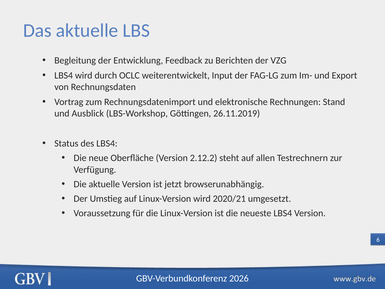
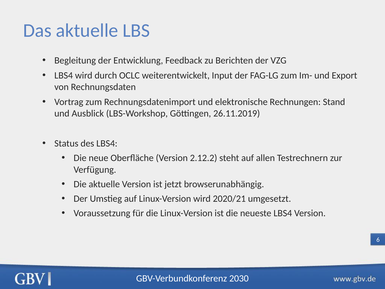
2026: 2026 -> 2030
